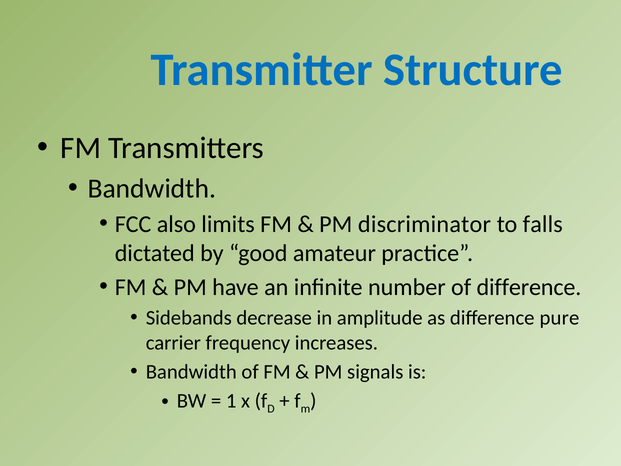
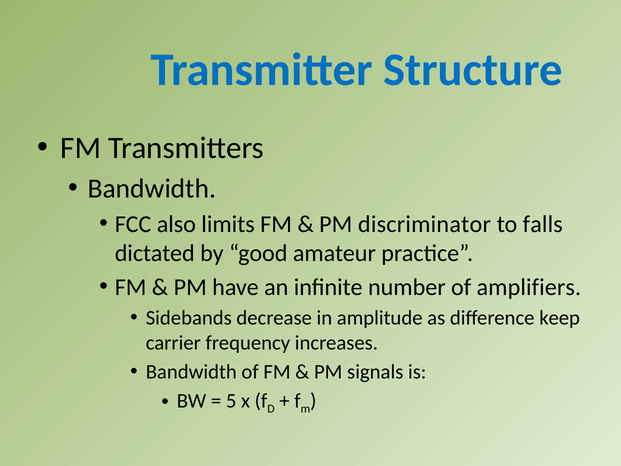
of difference: difference -> amplifiers
pure: pure -> keep
1: 1 -> 5
